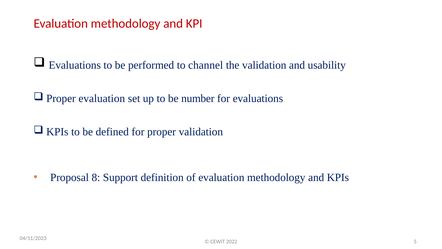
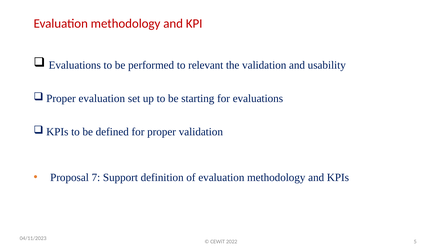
channel: channel -> relevant
number: number -> starting
8: 8 -> 7
